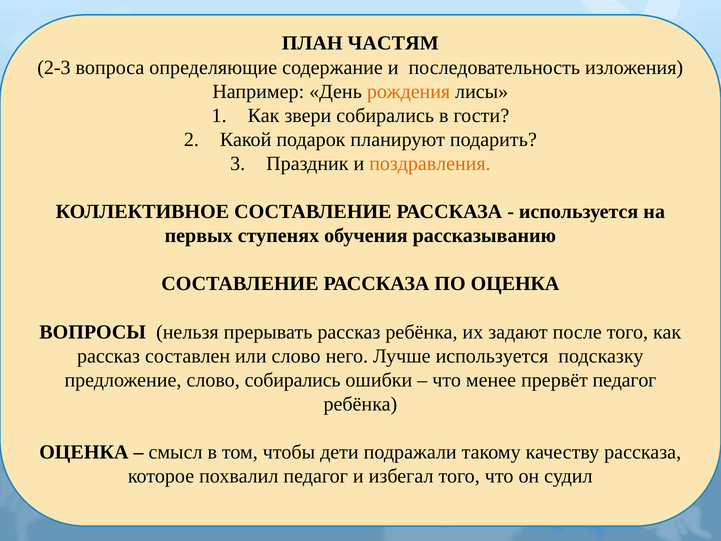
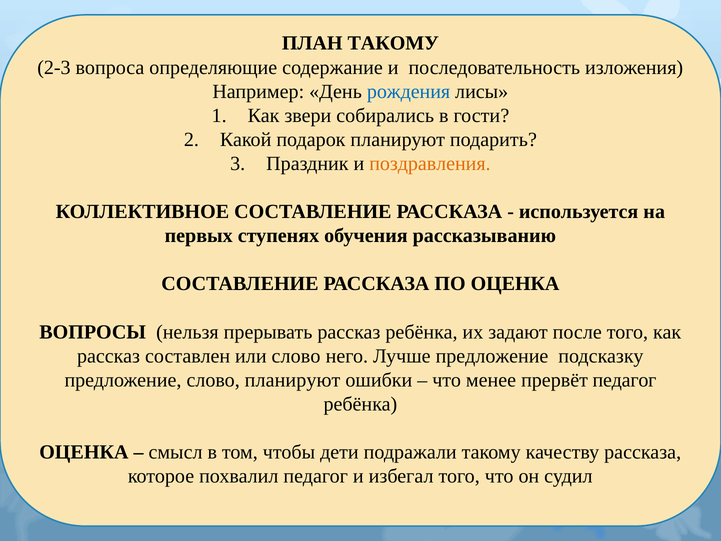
ПЛАН ЧАСТЯМ: ЧАСТЯМ -> ТАКОМУ
рождения colour: orange -> blue
Лучше используется: используется -> предложение
слово собирались: собирались -> планируют
